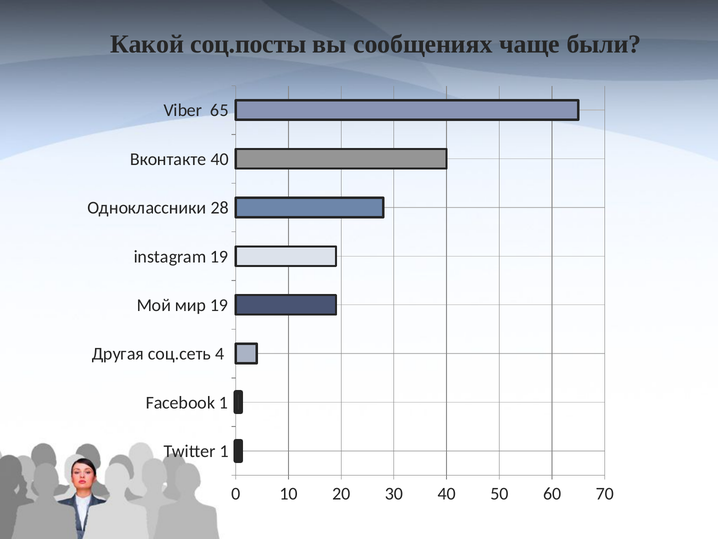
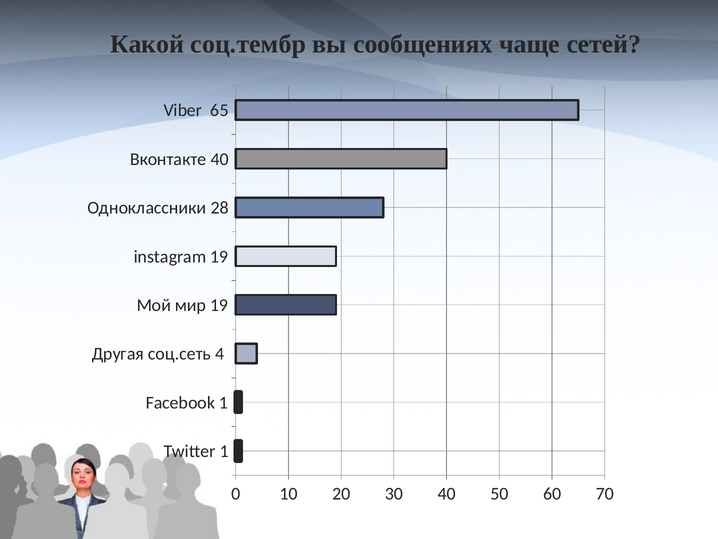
соц.посты: соц.посты -> соц.тембр
были: были -> сетей
